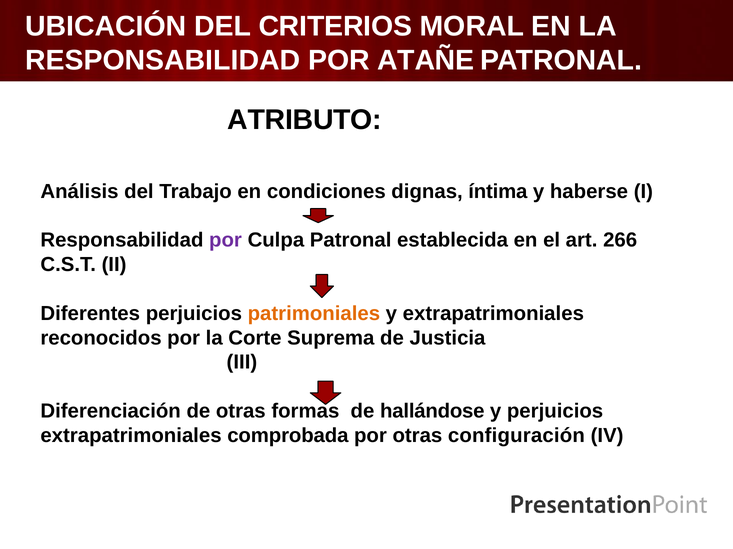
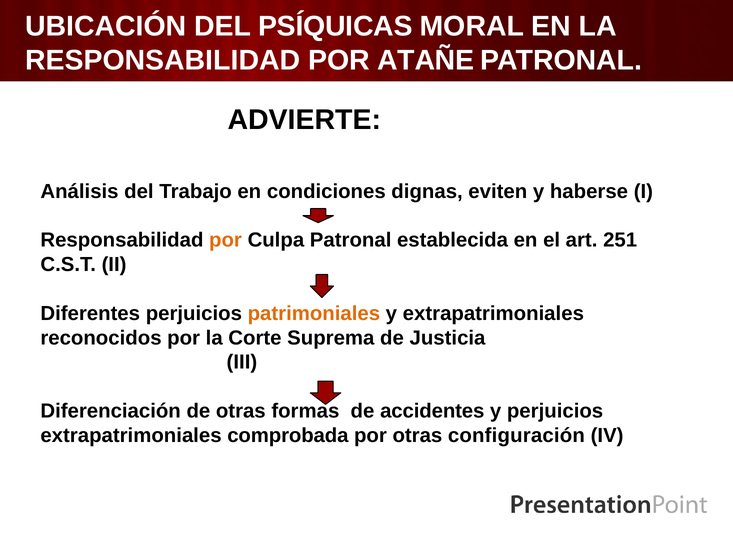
CRITERIOS: CRITERIOS -> PSÍQUICAS
ATRIBUTO: ATRIBUTO -> ADVIERTE
íntima: íntima -> eviten
por at (225, 241) colour: purple -> orange
266: 266 -> 251
hallándose: hallándose -> accidentes
